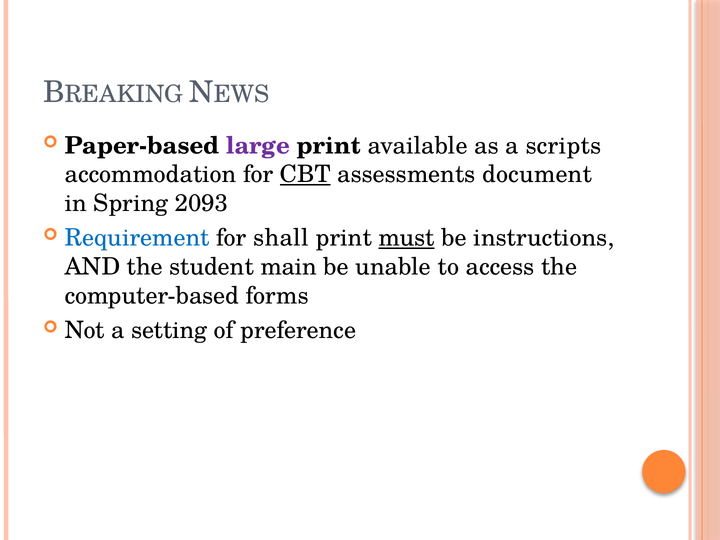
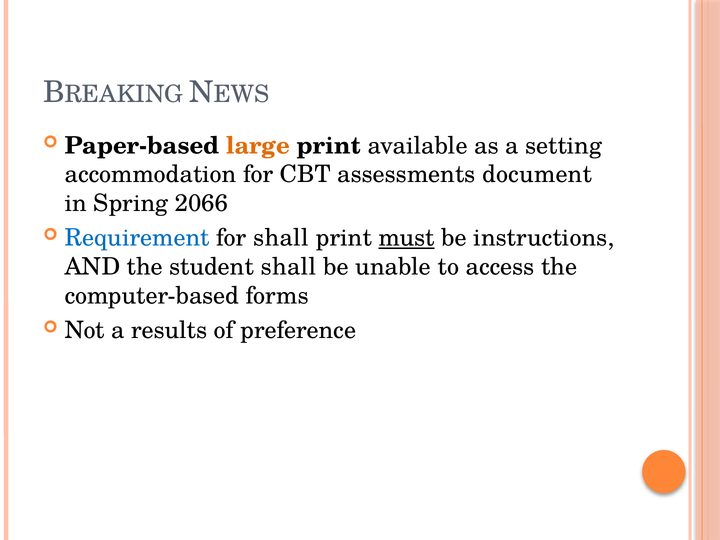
large colour: purple -> orange
scripts: scripts -> setting
CBT underline: present -> none
2093: 2093 -> 2066
student main: main -> shall
setting: setting -> results
